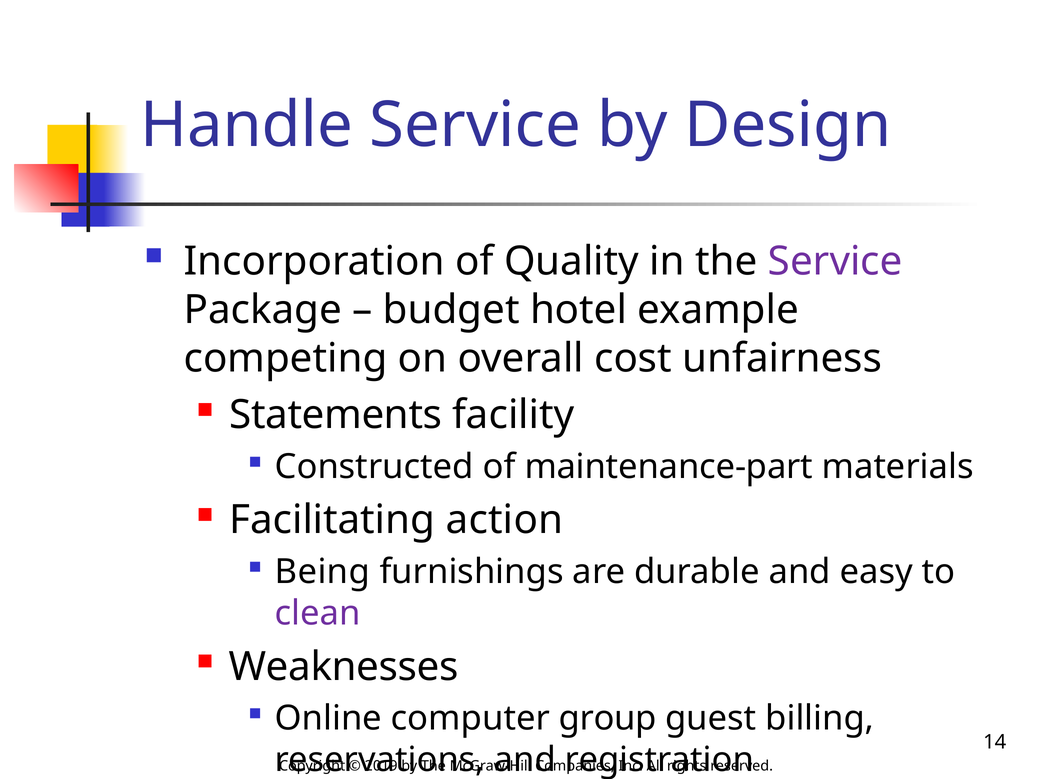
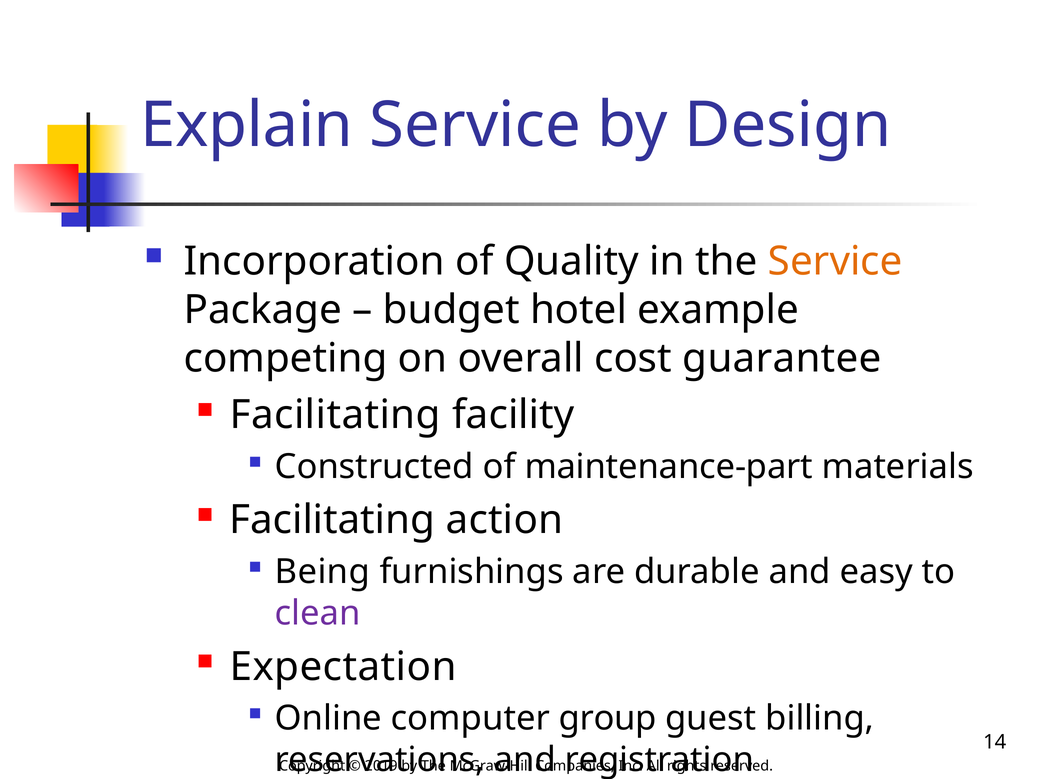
Handle: Handle -> Explain
Service at (835, 262) colour: purple -> orange
unfairness: unfairness -> guarantee
Statements at (336, 415): Statements -> Facilitating
Weaknesses: Weaknesses -> Expectation
